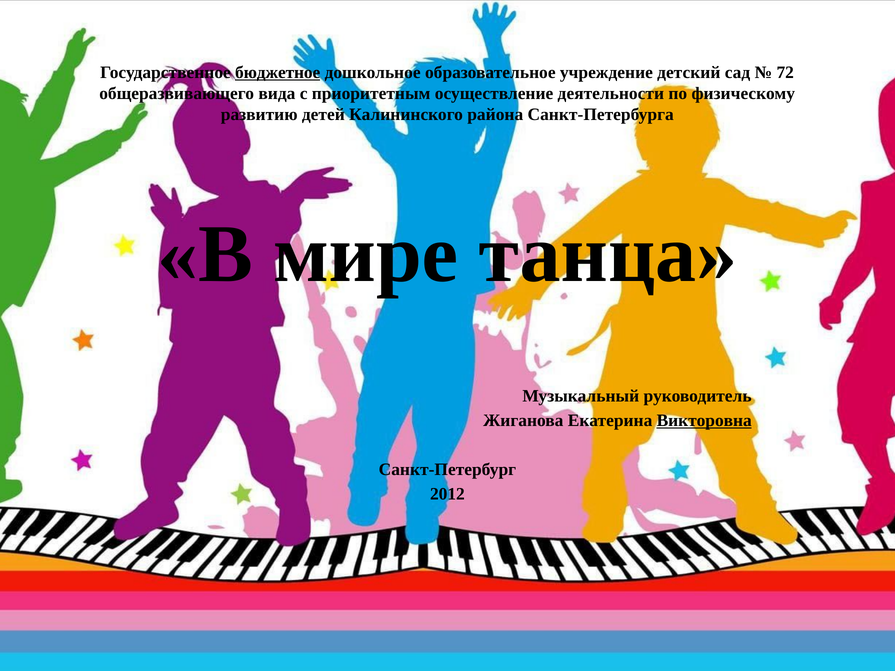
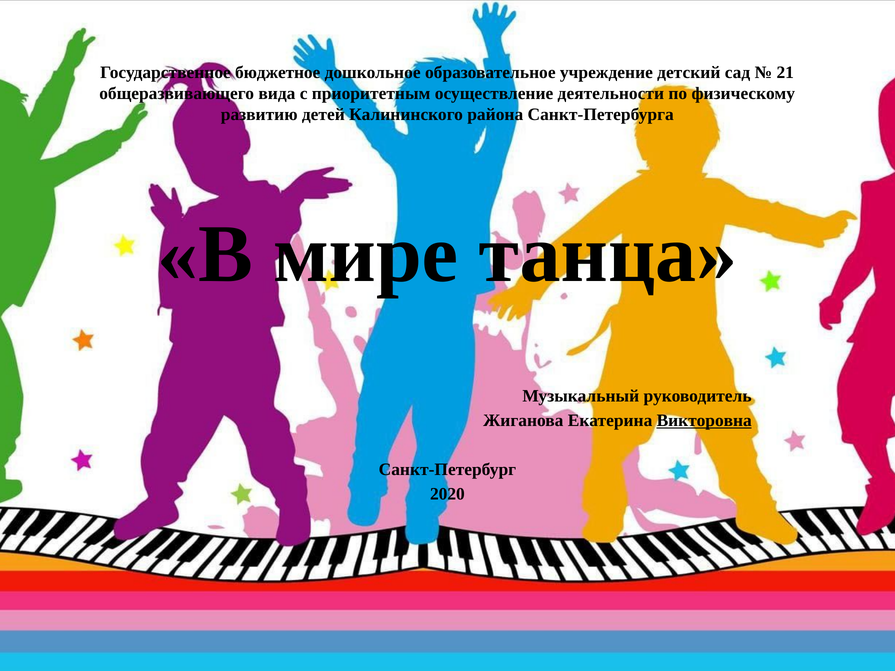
бюджетное underline: present -> none
72: 72 -> 21
2012: 2012 -> 2020
